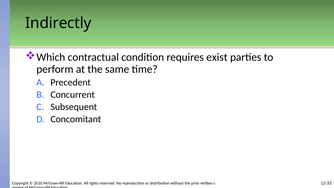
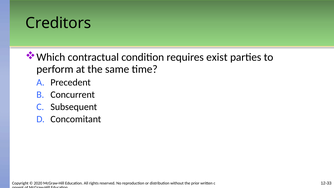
Indirectly: Indirectly -> Creditors
